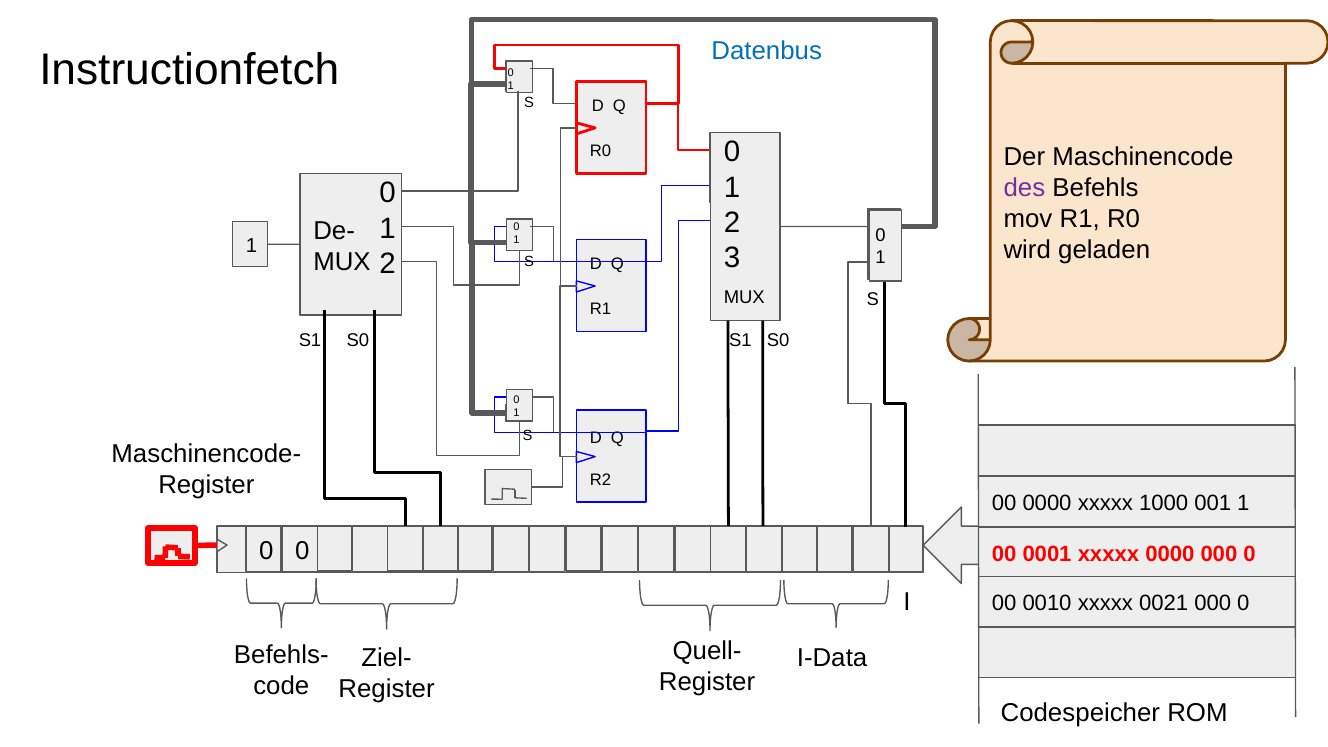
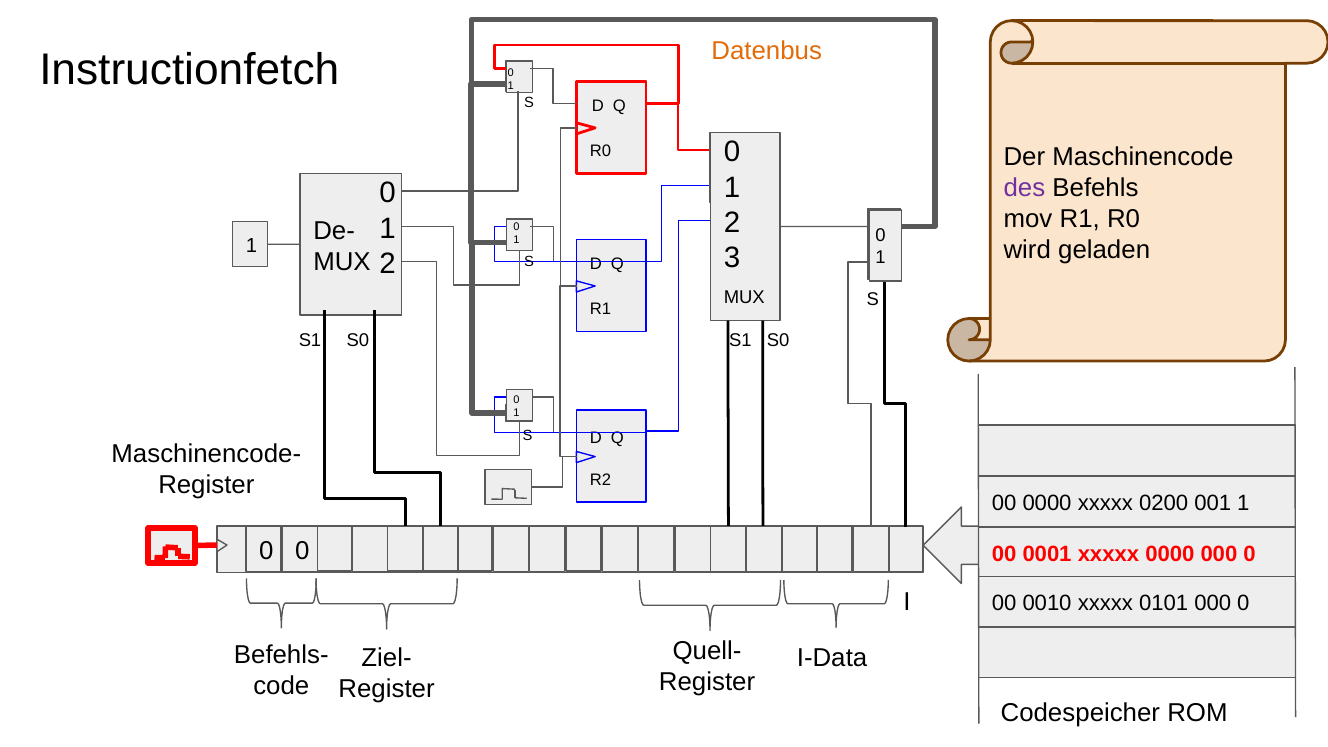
Datenbus colour: blue -> orange
1000: 1000 -> 0200
0021: 0021 -> 0101
